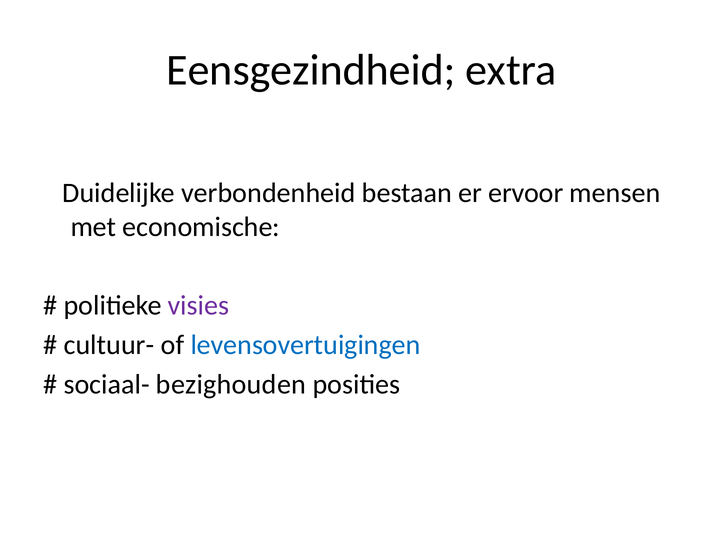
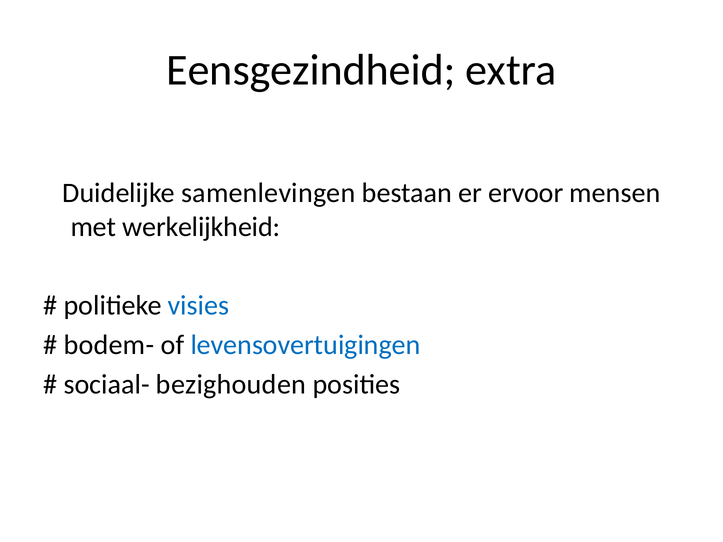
verbondenheid: verbondenheid -> samenlevingen
economische: economische -> werkelijkheid
visies colour: purple -> blue
cultuur-: cultuur- -> bodem-
